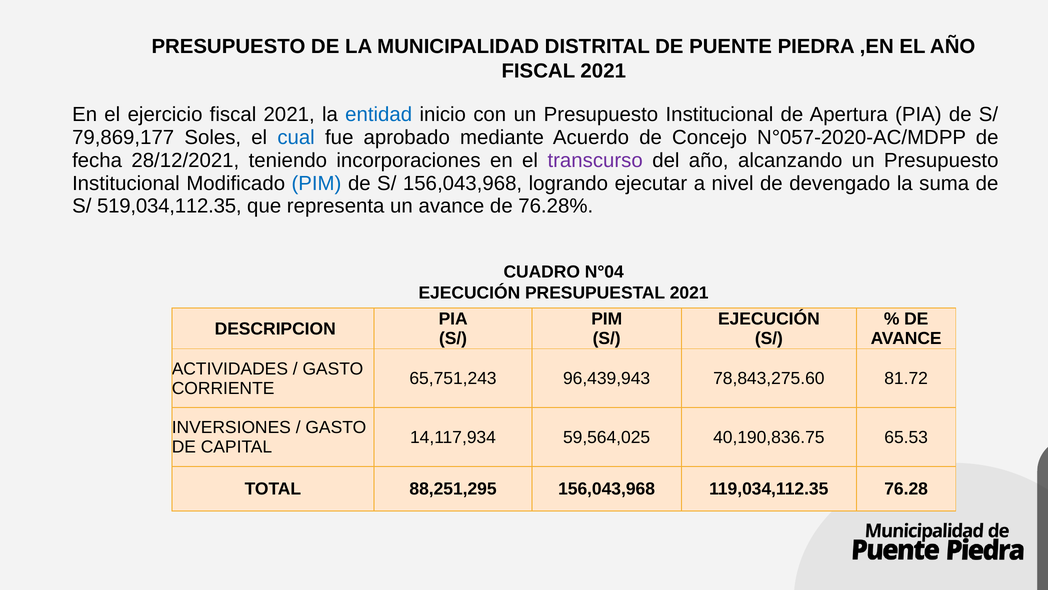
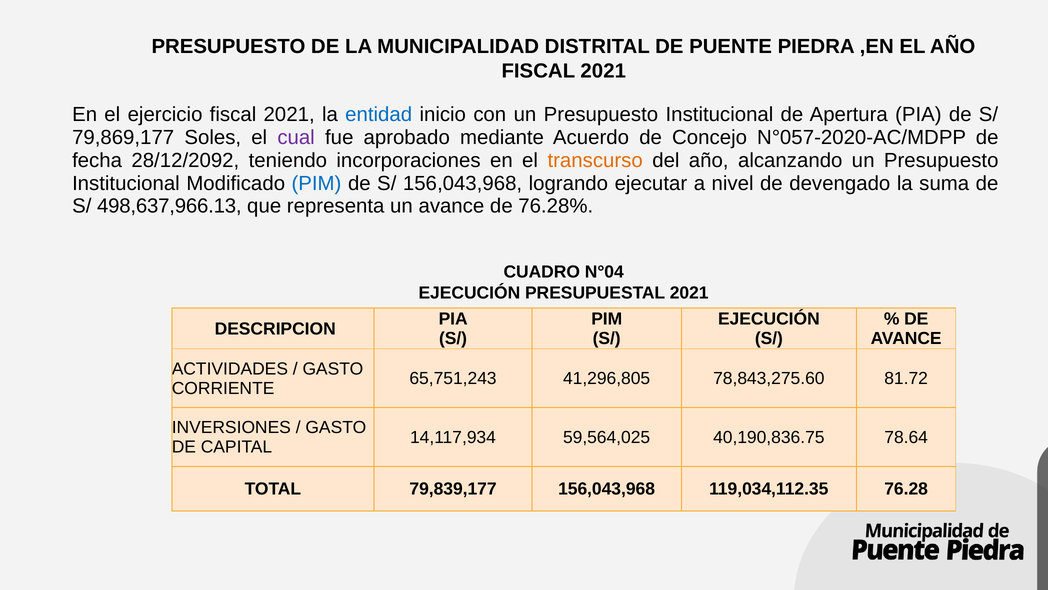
cual colour: blue -> purple
28/12/2021: 28/12/2021 -> 28/12/2092
transcurso colour: purple -> orange
519,034,112.35: 519,034,112.35 -> 498,637,966.13
96,439,943: 96,439,943 -> 41,296,805
65.53: 65.53 -> 78.64
88,251,295: 88,251,295 -> 79,839,177
